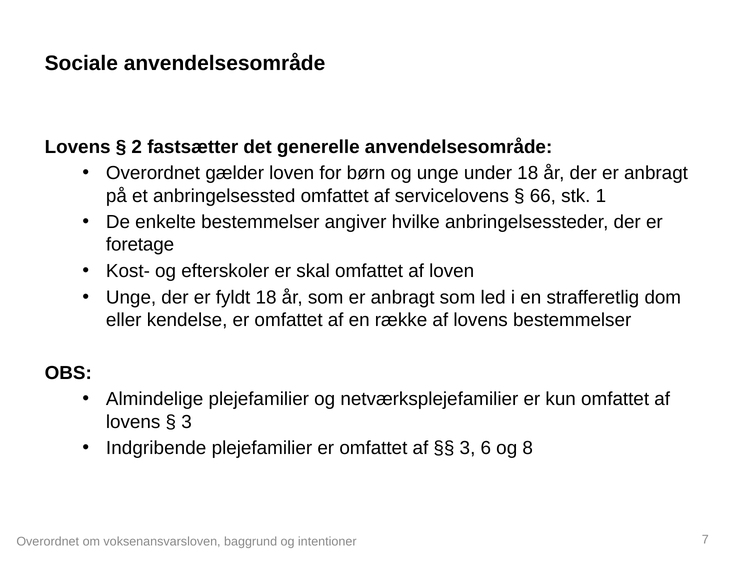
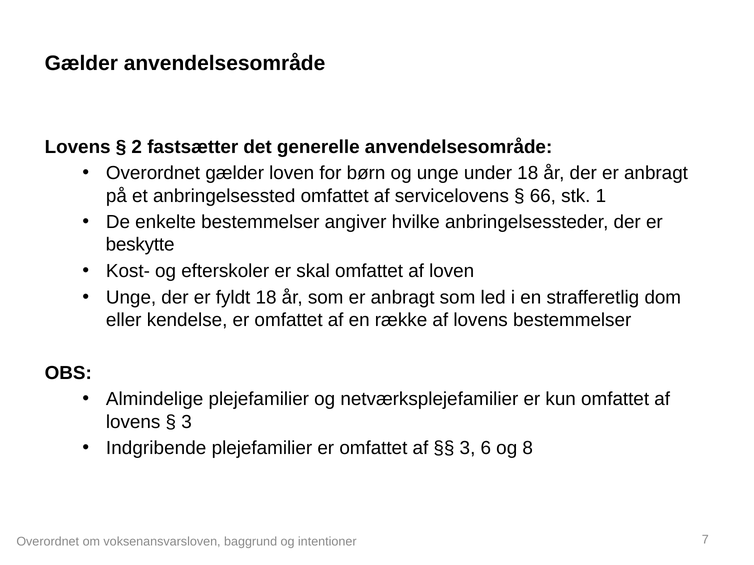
Sociale at (81, 64): Sociale -> Gælder
foretage: foretage -> beskytte
